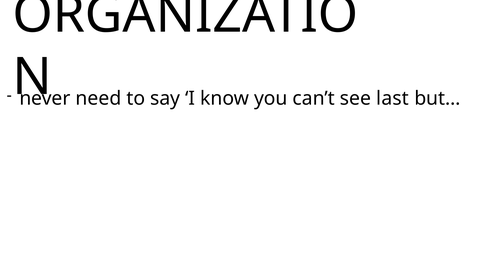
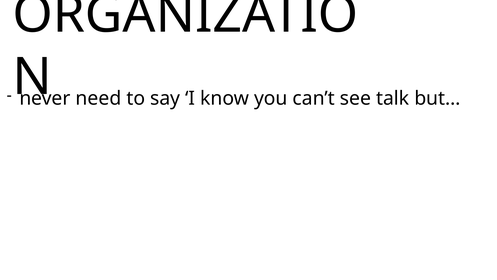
last: last -> talk
